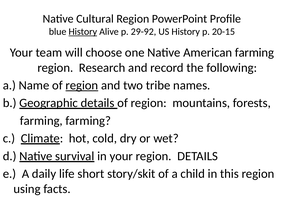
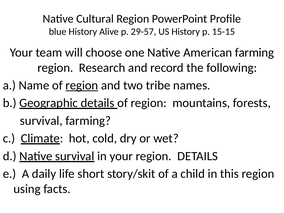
History at (83, 32) underline: present -> none
29-92: 29-92 -> 29-57
20-15: 20-15 -> 15-15
farming at (41, 121): farming -> survival
